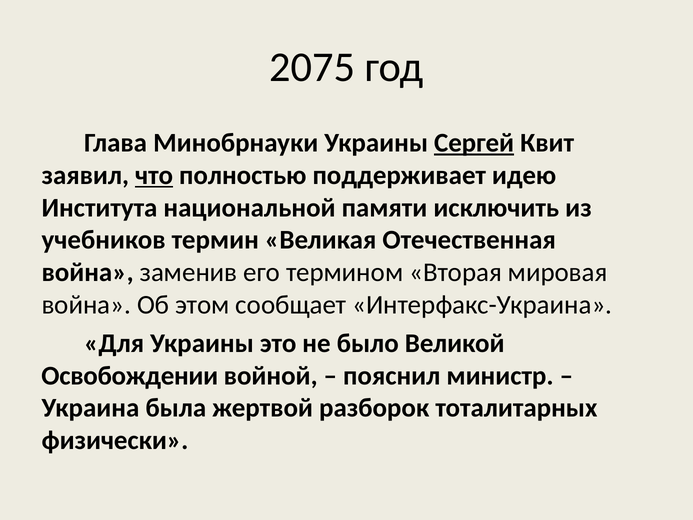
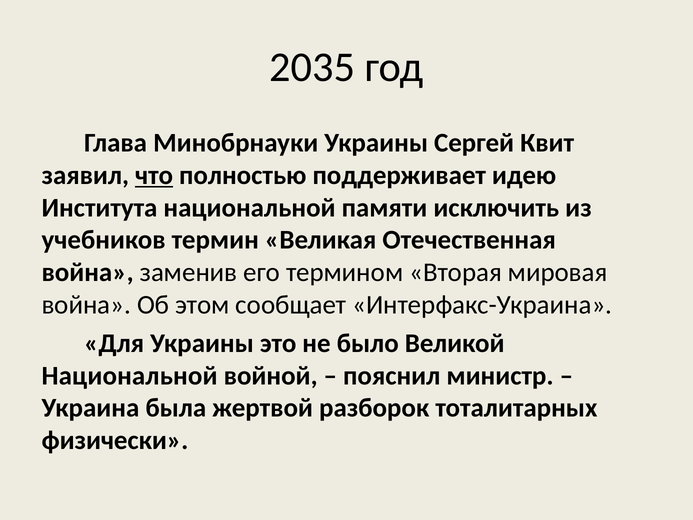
2075: 2075 -> 2035
Сергей underline: present -> none
Освобождении at (130, 375): Освобождении -> Национальной
